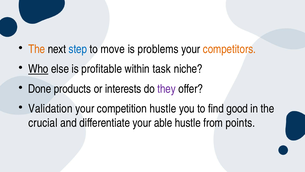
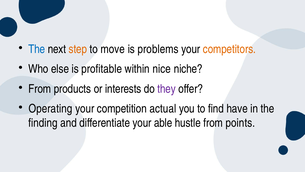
The at (37, 49) colour: orange -> blue
step colour: blue -> orange
Who underline: present -> none
task: task -> nice
Done at (40, 89): Done -> From
Validation: Validation -> Operating
competition hustle: hustle -> actual
good: good -> have
crucial: crucial -> finding
